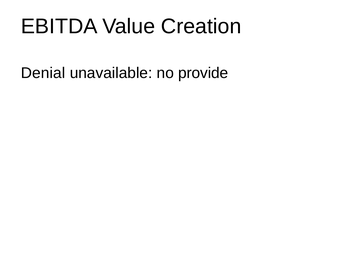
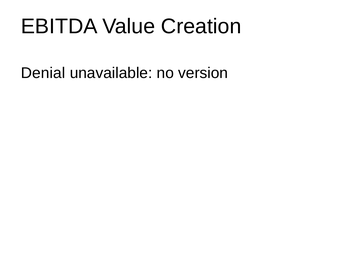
provide: provide -> version
